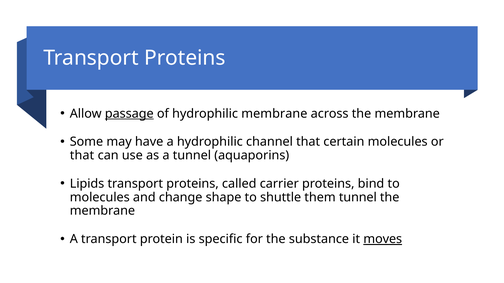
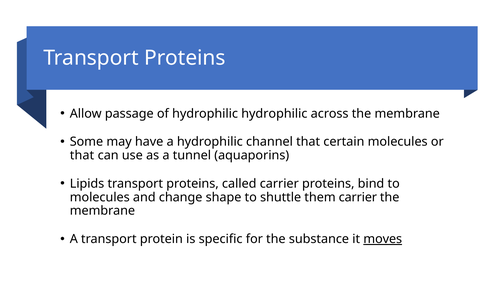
passage underline: present -> none
hydrophilic membrane: membrane -> hydrophilic
them tunnel: tunnel -> carrier
